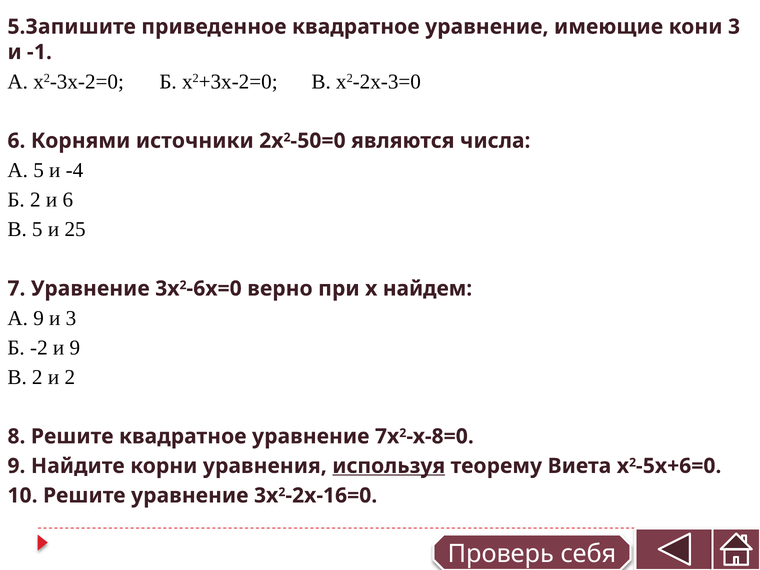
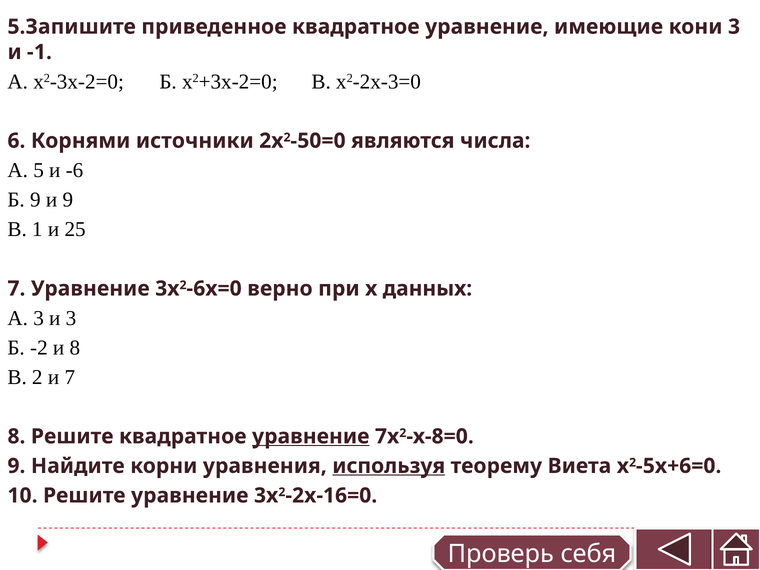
-4: -4 -> -6
Б 2: 2 -> 9
и 6: 6 -> 9
В 5: 5 -> 1
найдем: найдем -> данных
А 9: 9 -> 3
и 9: 9 -> 8
и 2: 2 -> 7
уравнение at (311, 436) underline: none -> present
